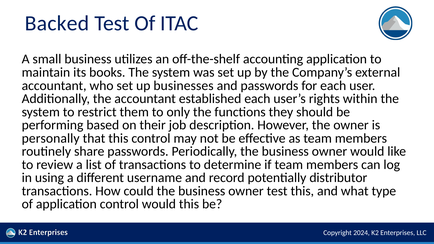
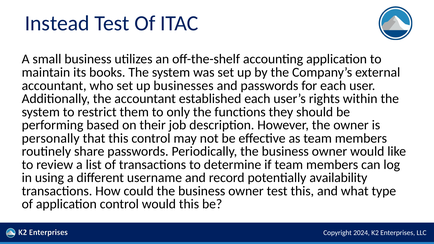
Backed: Backed -> Instead
distributor: distributor -> availability
